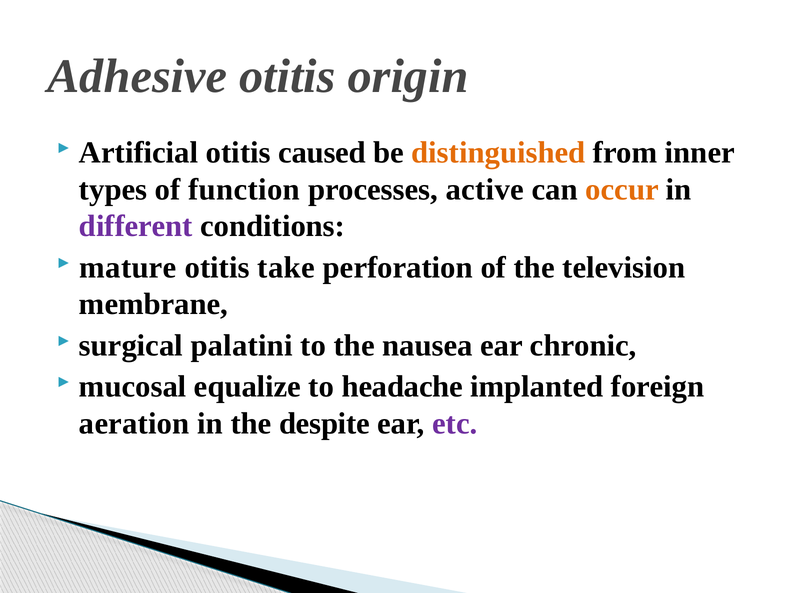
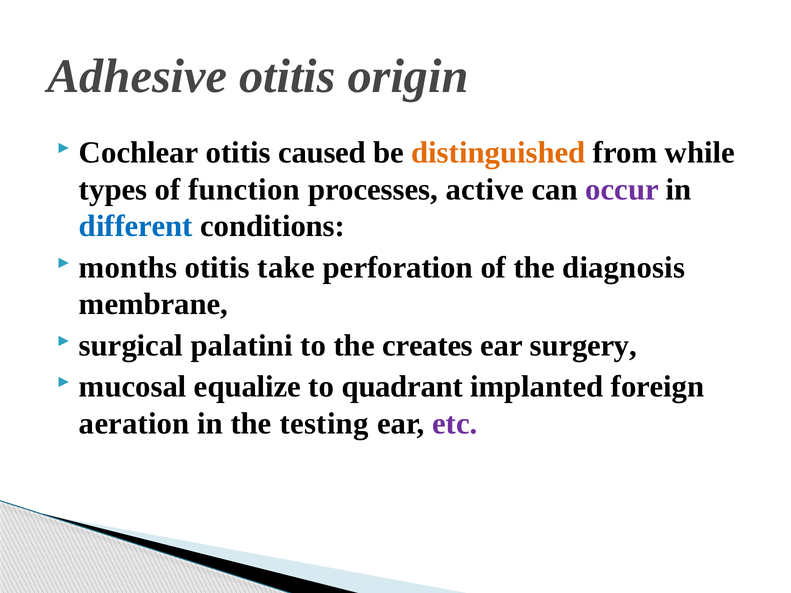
Artificial: Artificial -> Cochlear
inner: inner -> while
occur colour: orange -> purple
different colour: purple -> blue
mature: mature -> months
television: television -> diagnosis
nausea: nausea -> creates
chronic: chronic -> surgery
headache: headache -> quadrant
despite: despite -> testing
